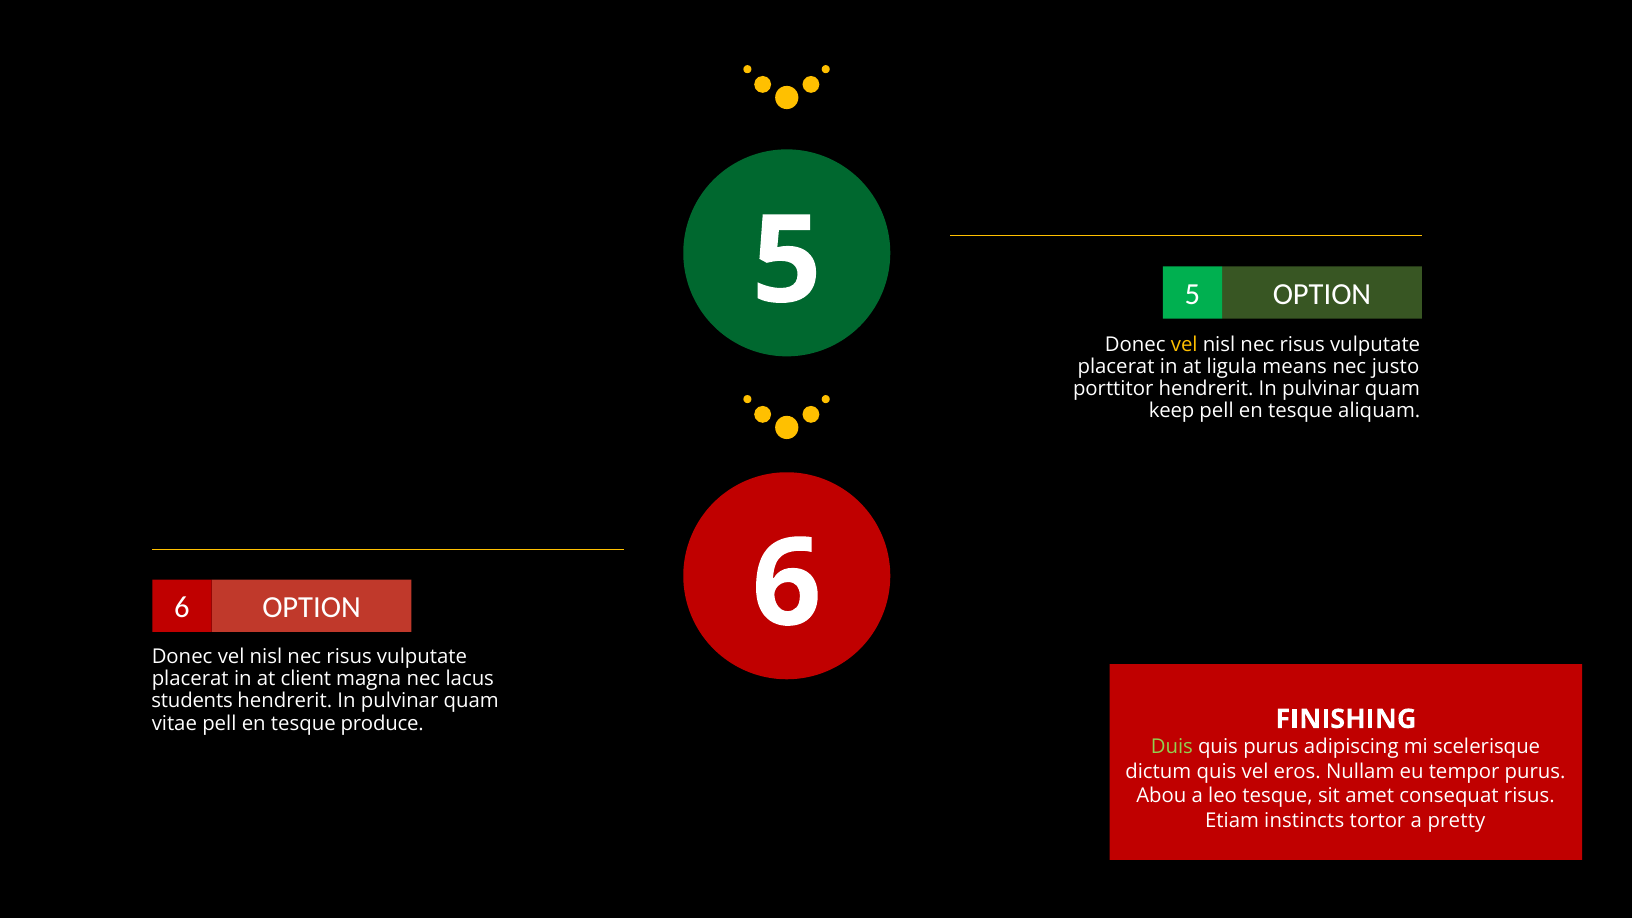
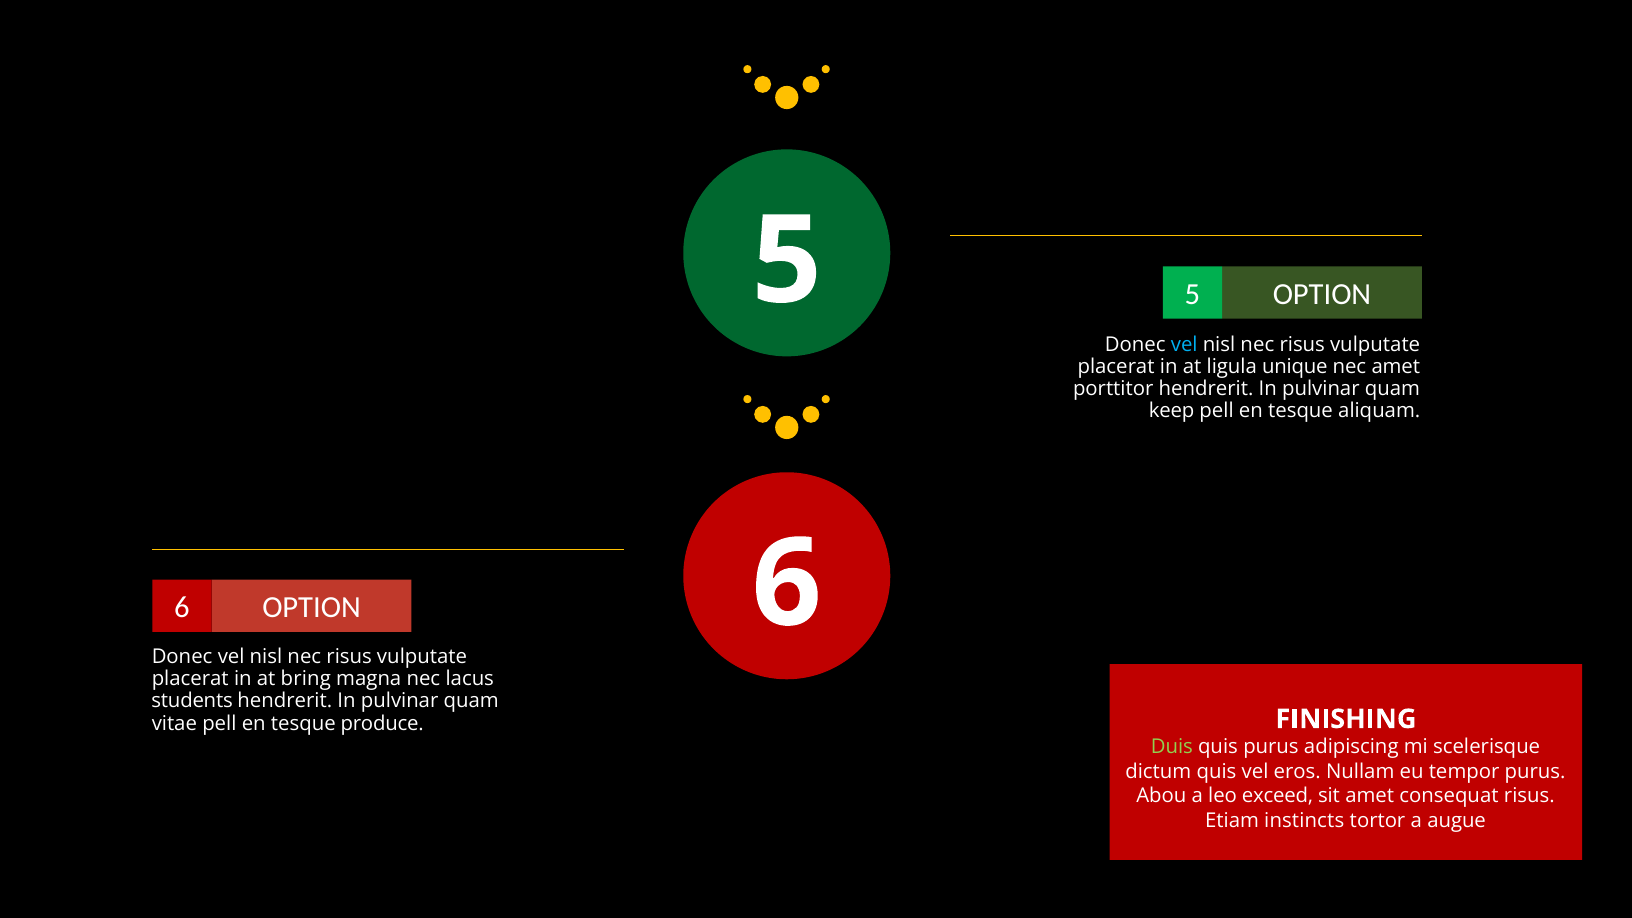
vel at (1184, 345) colour: yellow -> light blue
means: means -> unique
nec justo: justo -> amet
client: client -> bring
leo tesque: tesque -> exceed
pretty: pretty -> augue
